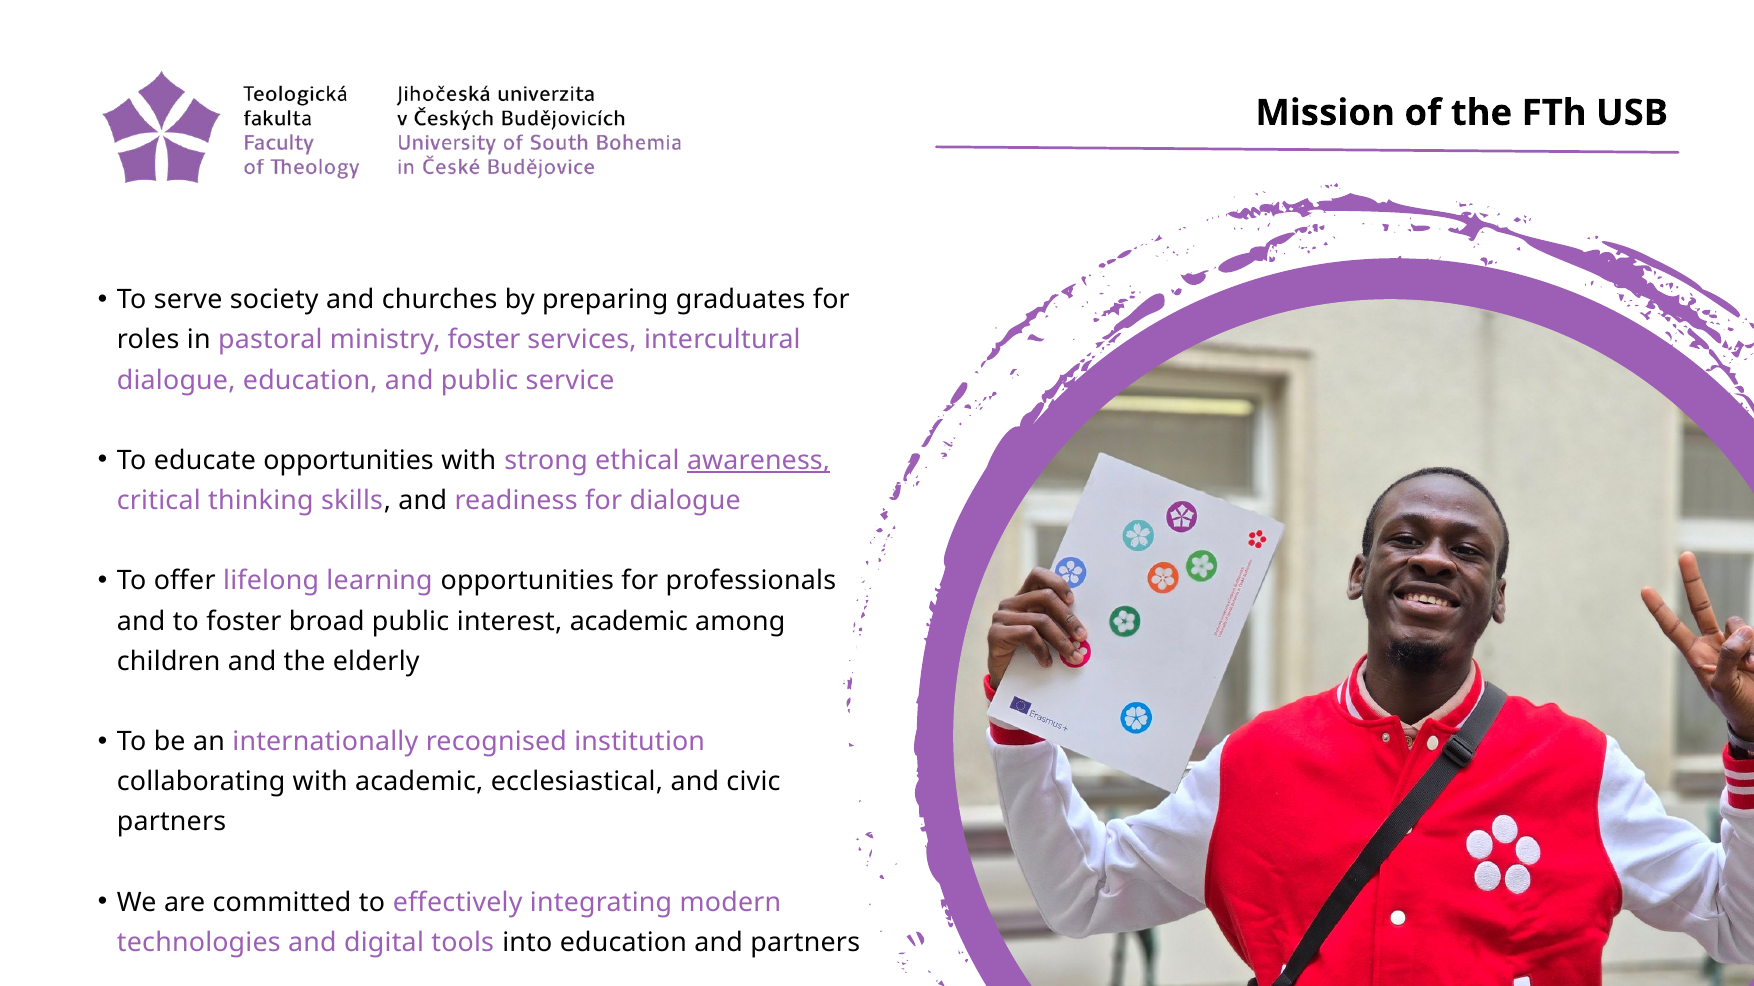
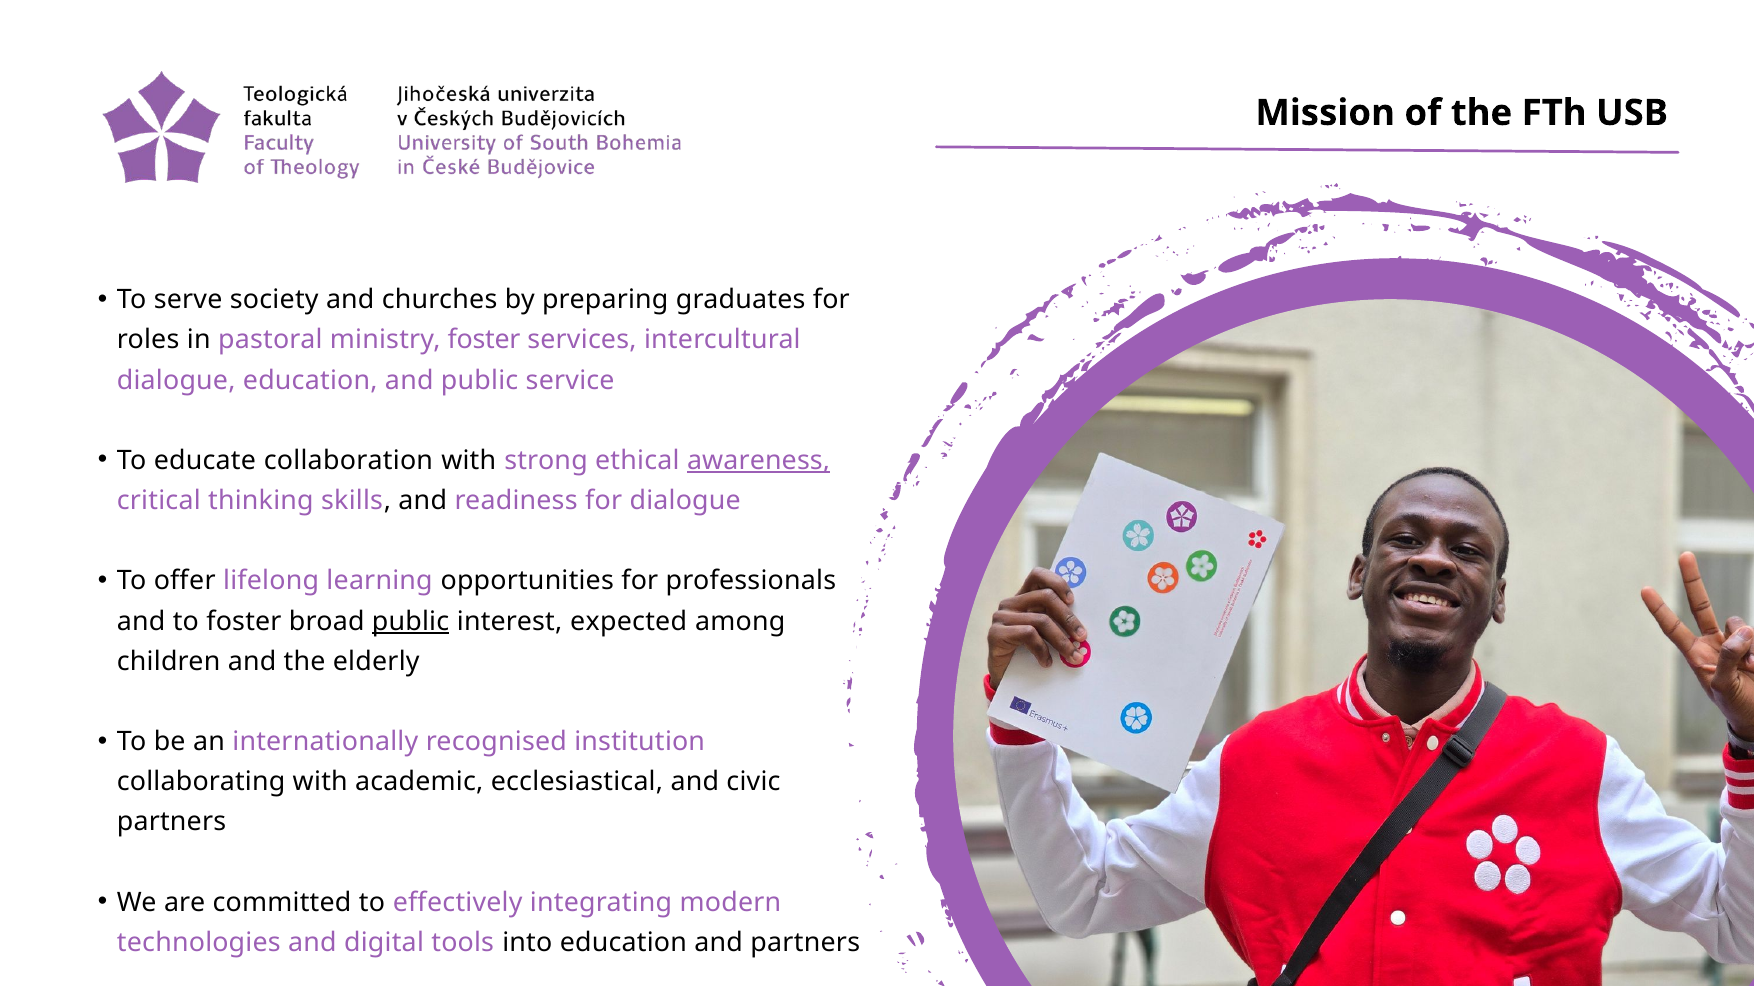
educate opportunities: opportunities -> collaboration
public at (411, 622) underline: none -> present
interest academic: academic -> expected
